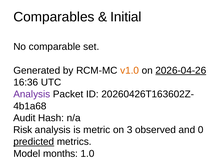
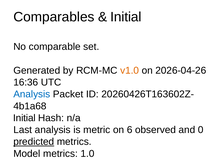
2026-04-26 underline: present -> none
Analysis at (32, 94) colour: purple -> blue
Audit at (24, 118): Audit -> Initial
Risk: Risk -> Last
3: 3 -> 6
Model months: months -> metrics
